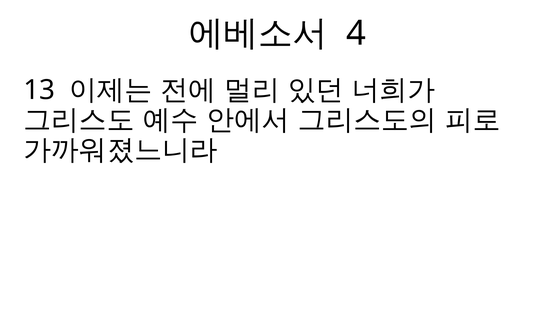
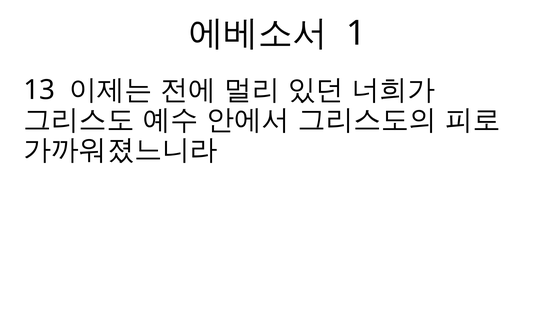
4: 4 -> 1
